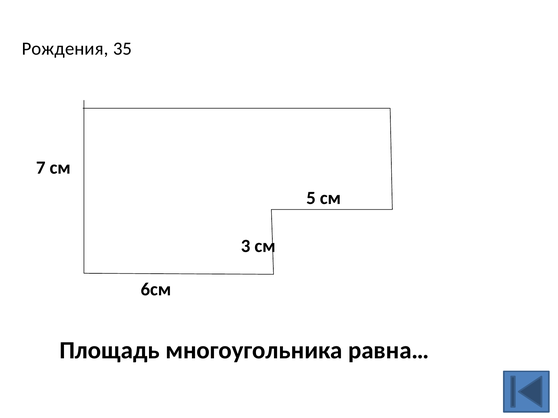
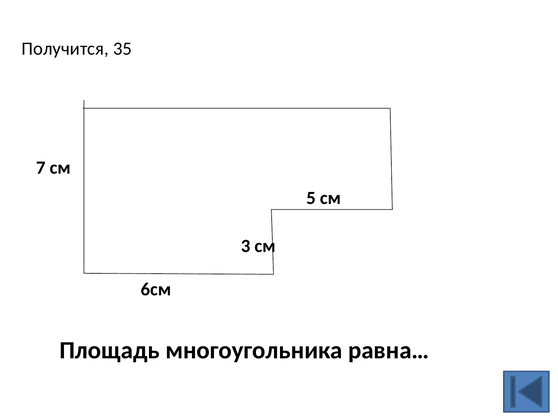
Рождения: Рождения -> Получится
